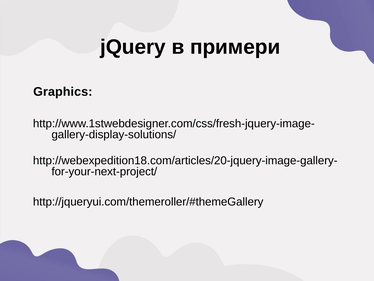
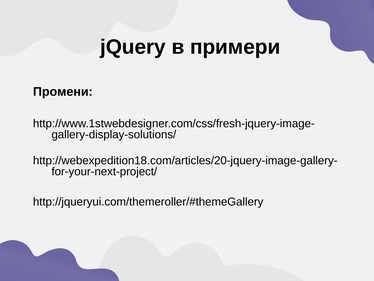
Graphics: Graphics -> Промени
